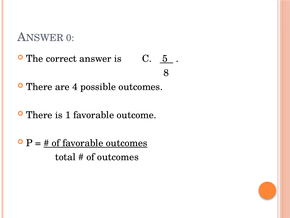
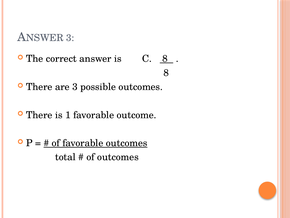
0 at (70, 38): 0 -> 3
C 5: 5 -> 8
are 4: 4 -> 3
